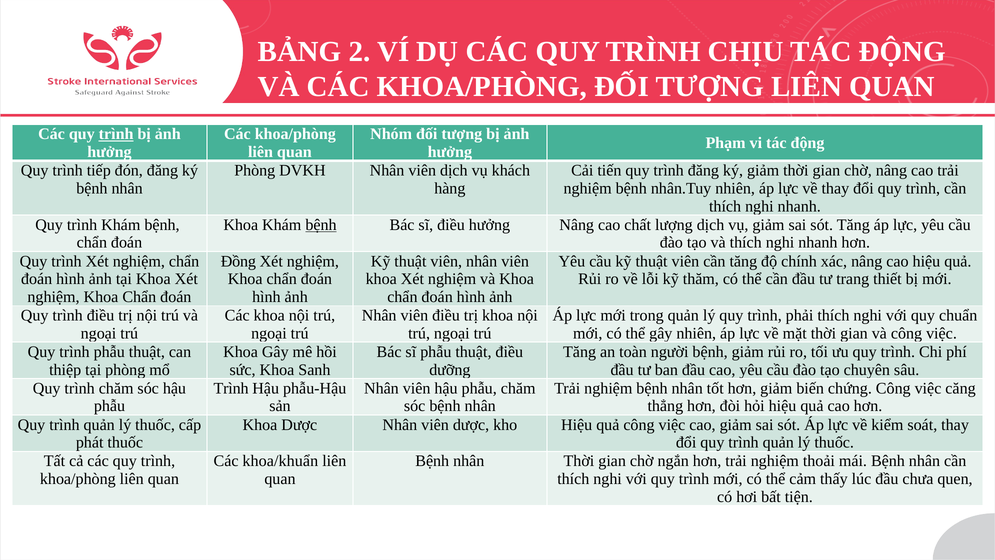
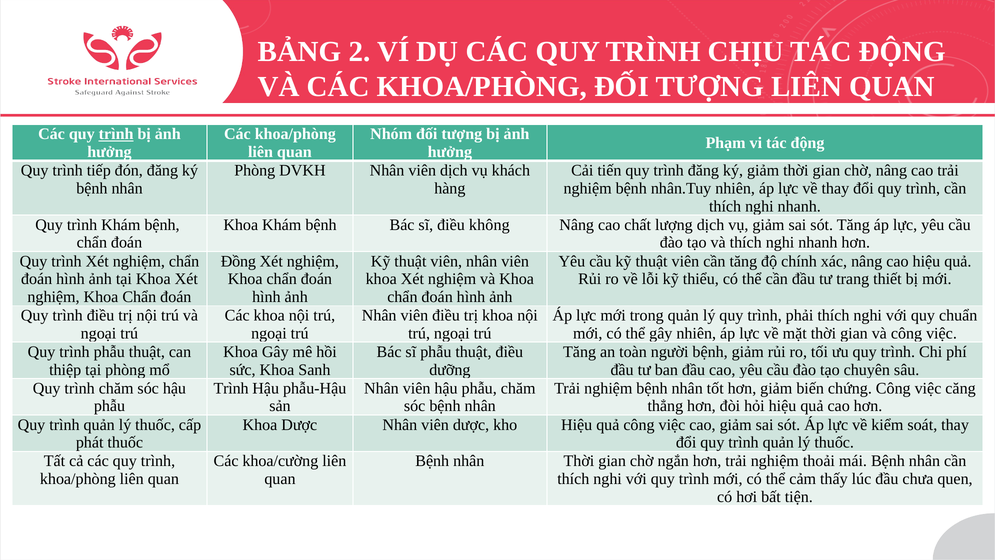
bệnh at (321, 225) underline: present -> none
điều hưởng: hưởng -> không
thăm: thăm -> thiểu
khoa/khuẩn: khoa/khuẩn -> khoa/cường
